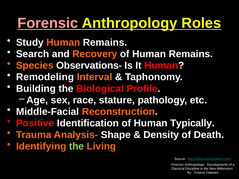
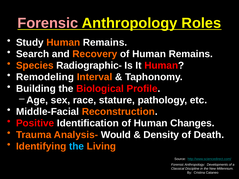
Observations-: Observations- -> Radiographic-
Typically: Typically -> Changes
Shape: Shape -> Would
the at (77, 146) colour: light green -> light blue
